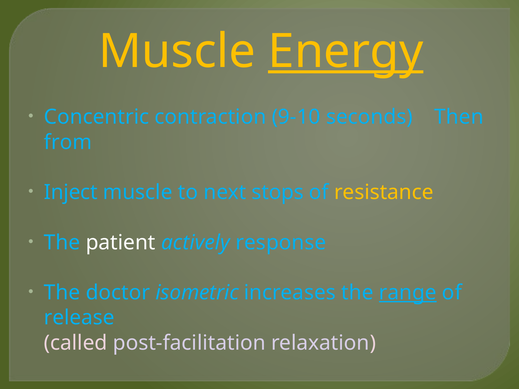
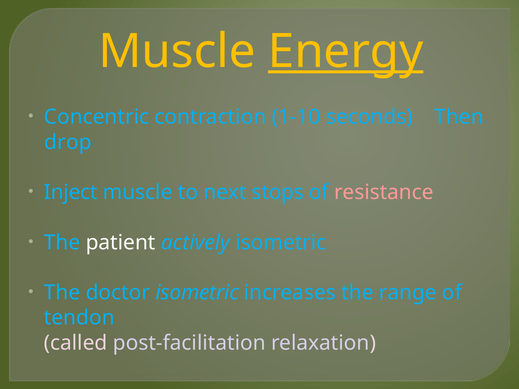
9-10: 9-10 -> 1-10
from: from -> drop
resistance colour: yellow -> pink
actively response: response -> isometric
range underline: present -> none
release: release -> tendon
